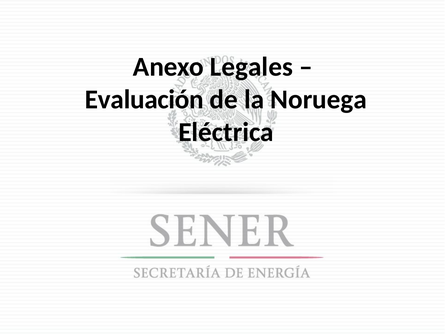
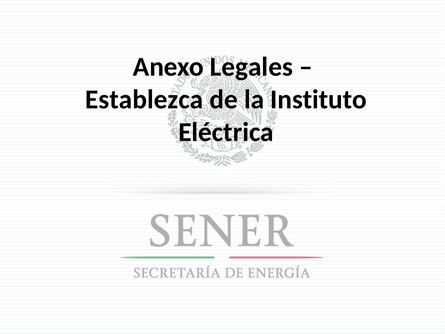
Evaluación: Evaluación -> Establezca
Noruega: Noruega -> Instituto
